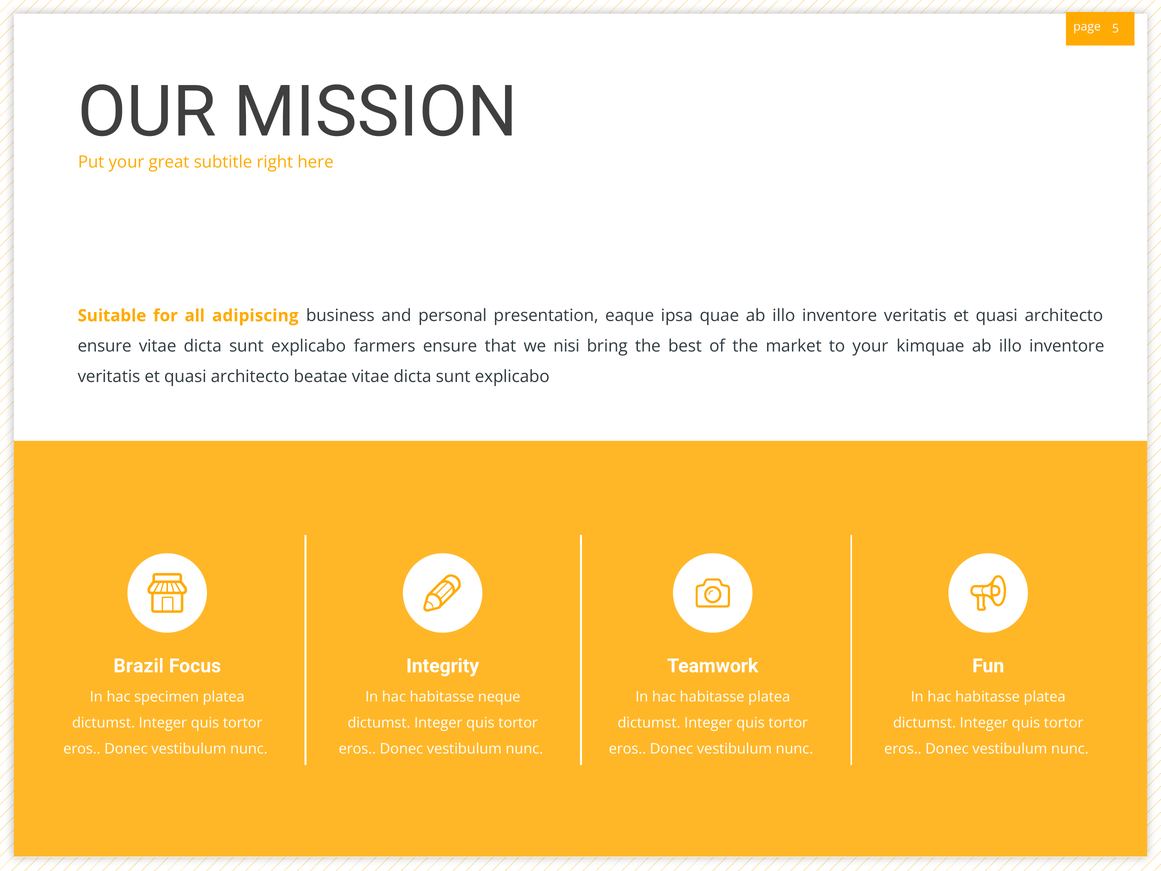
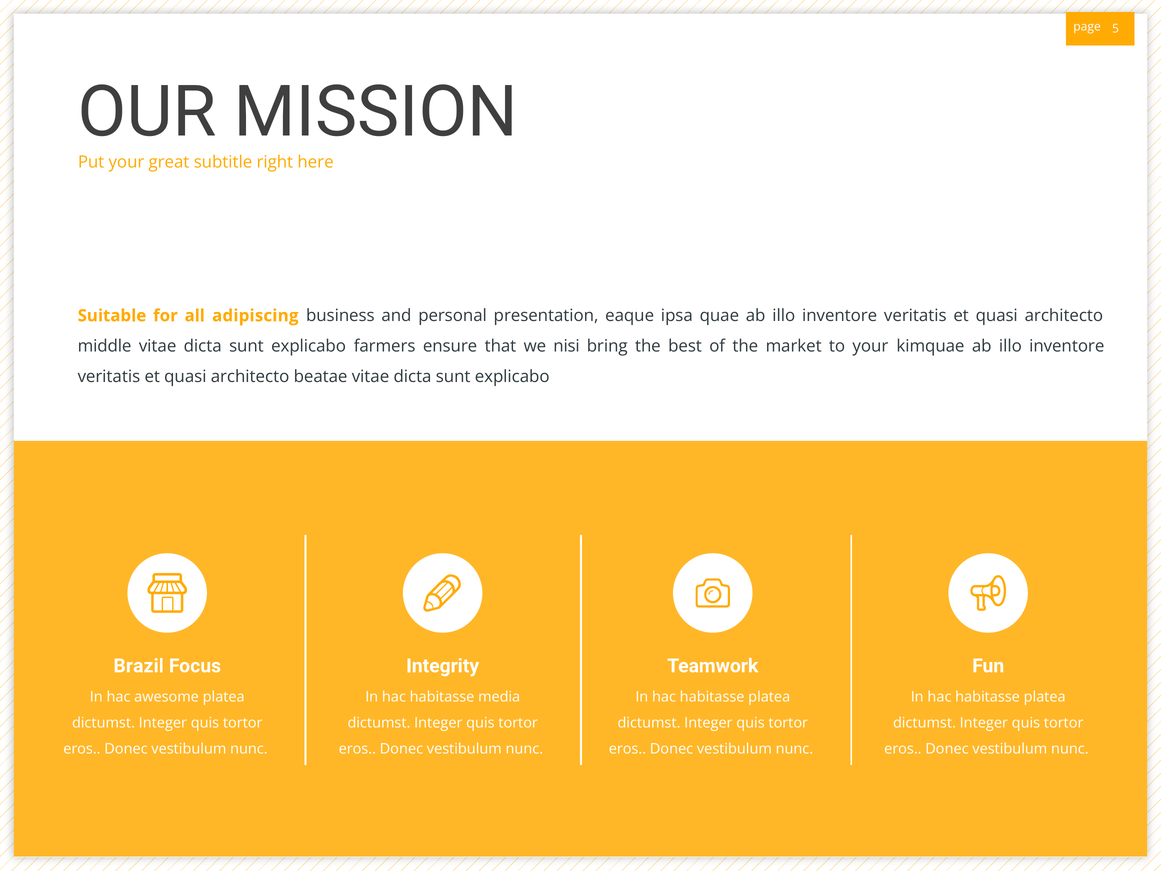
ensure at (105, 346): ensure -> middle
specimen: specimen -> awesome
neque: neque -> media
